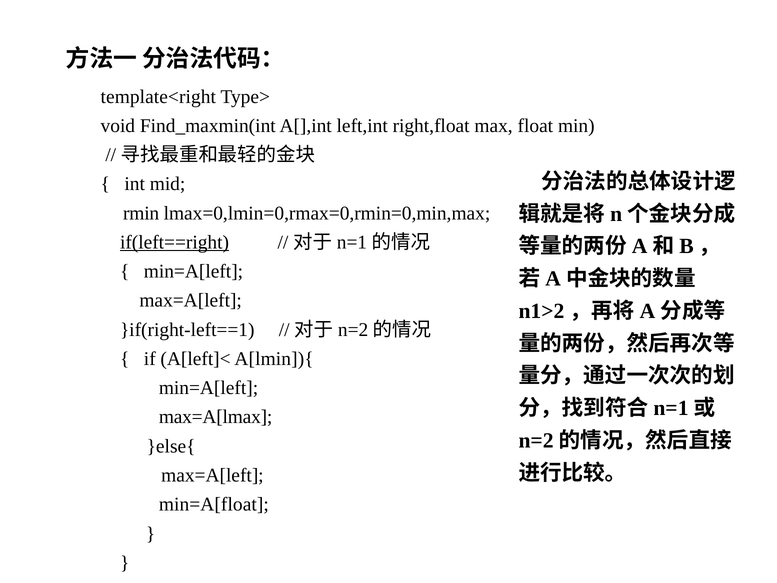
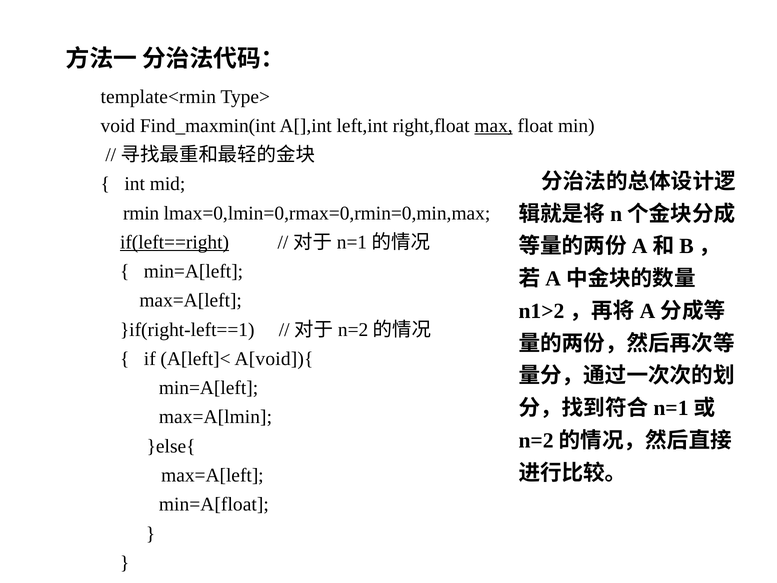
template<right: template<right -> template<rmin
max underline: none -> present
A[lmin]){: A[lmin]){ -> A[void]){
max=A[lmax: max=A[lmax -> max=A[lmin
